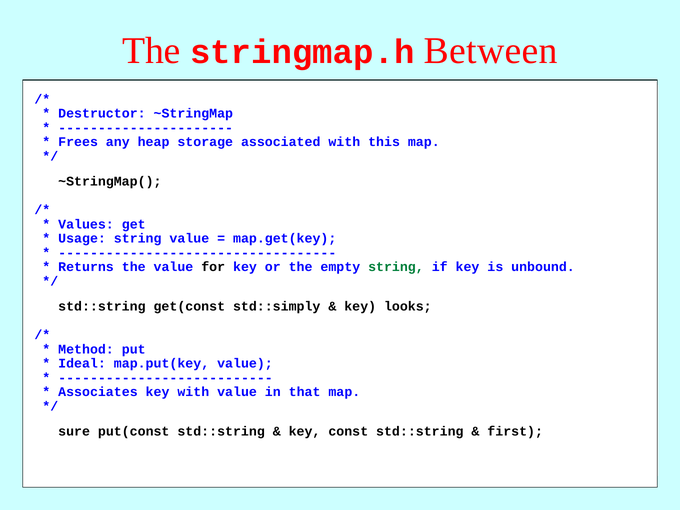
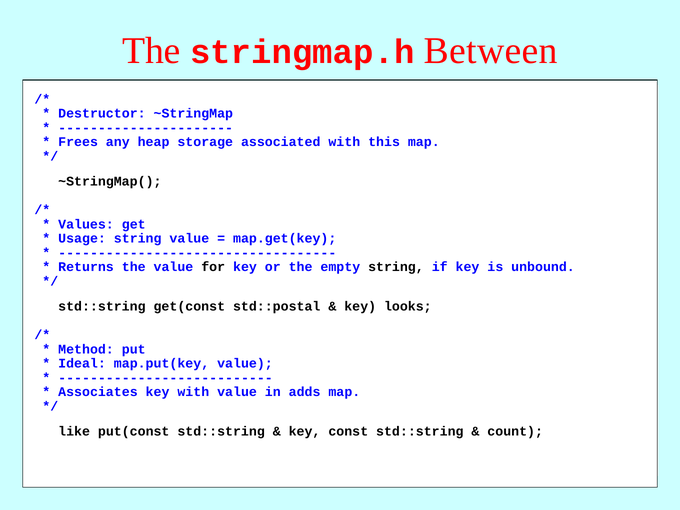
string at (396, 267) colour: green -> black
std::simply: std::simply -> std::postal
that: that -> adds
sure: sure -> like
first: first -> count
